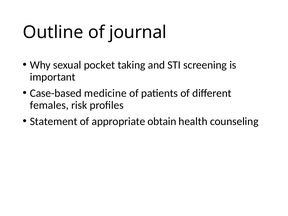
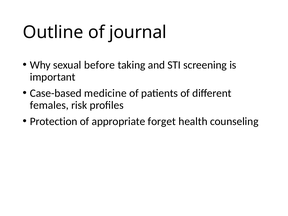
pocket: pocket -> before
Statement: Statement -> Protection
obtain: obtain -> forget
